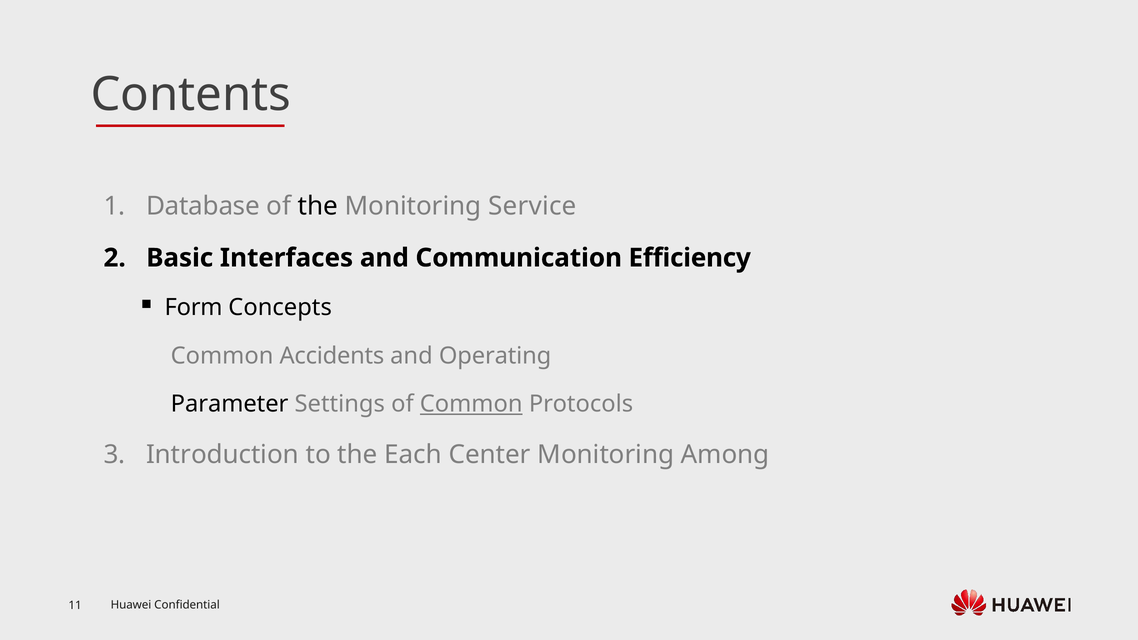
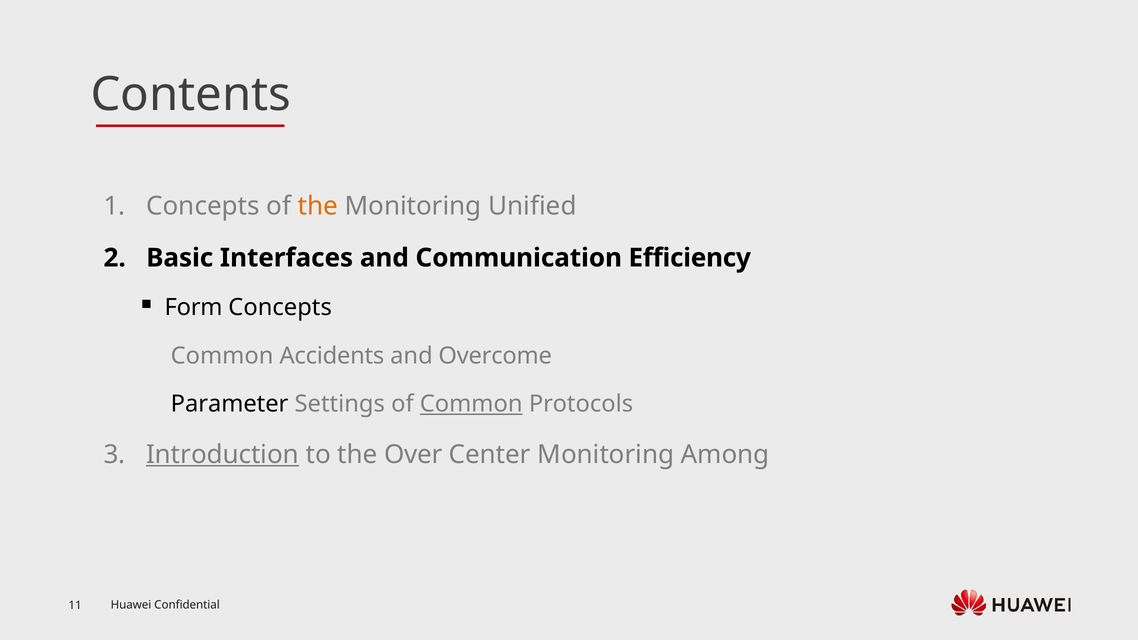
Database at (203, 206): Database -> Concepts
the at (318, 206) colour: black -> orange
Service: Service -> Unified
Operating: Operating -> Overcome
Introduction underline: none -> present
Each: Each -> Over
